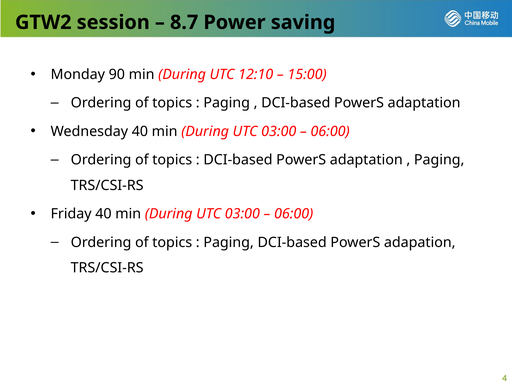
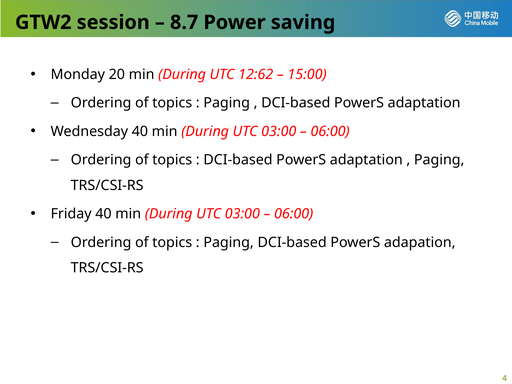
90: 90 -> 20
12:10: 12:10 -> 12:62
